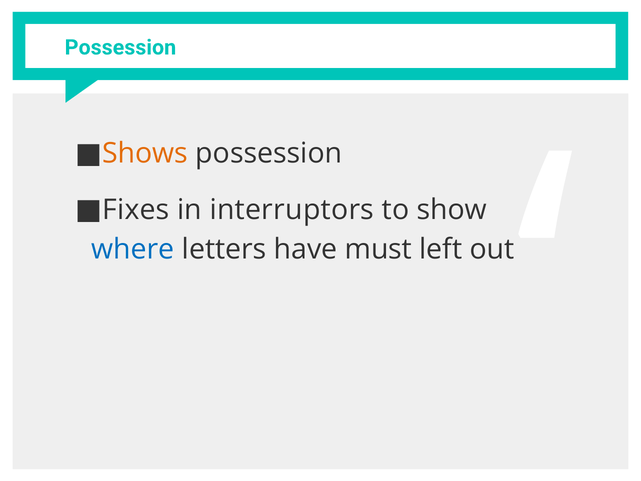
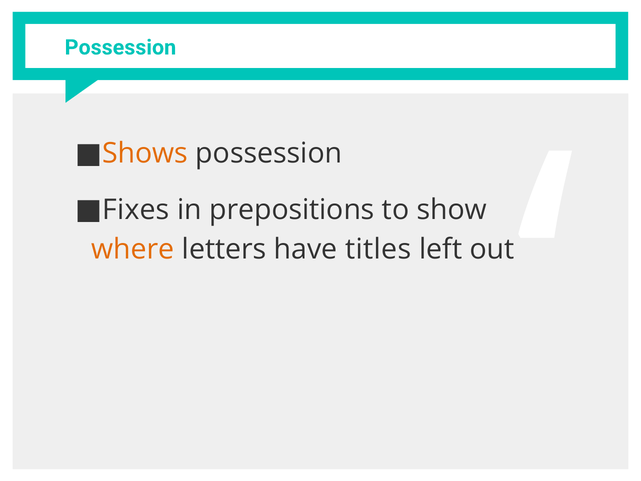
interruptors: interruptors -> prepositions
where colour: blue -> orange
must: must -> titles
